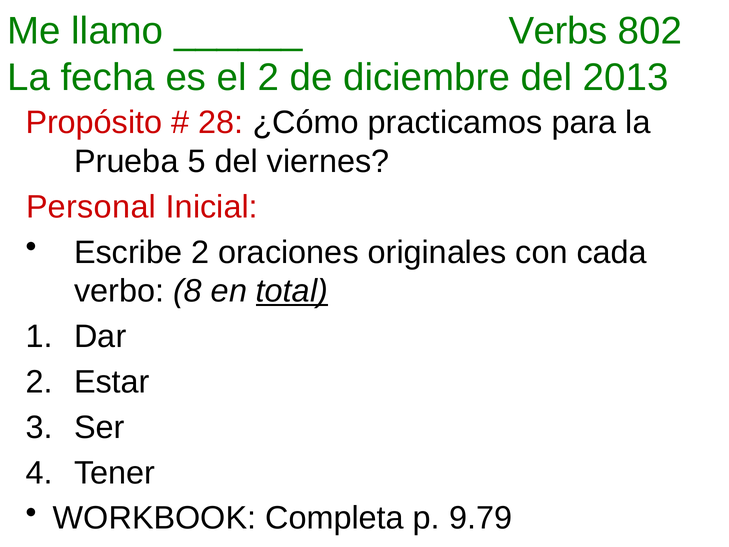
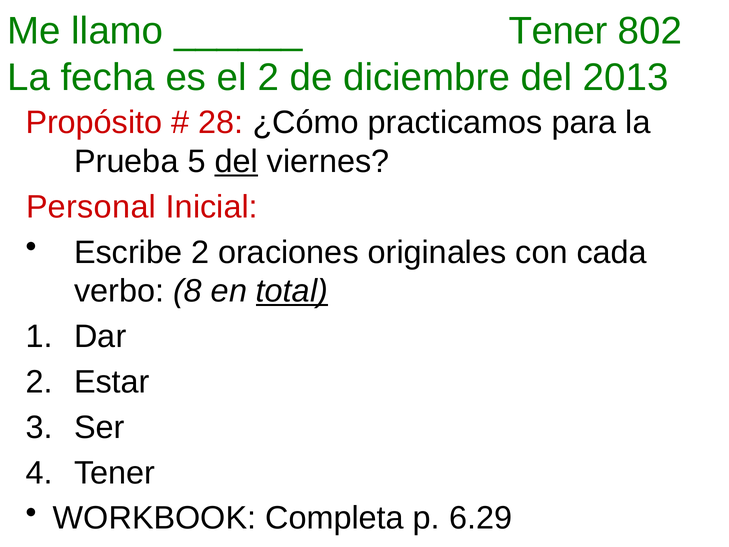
Verbs at (558, 31): Verbs -> Tener
del at (236, 161) underline: none -> present
9.79: 9.79 -> 6.29
